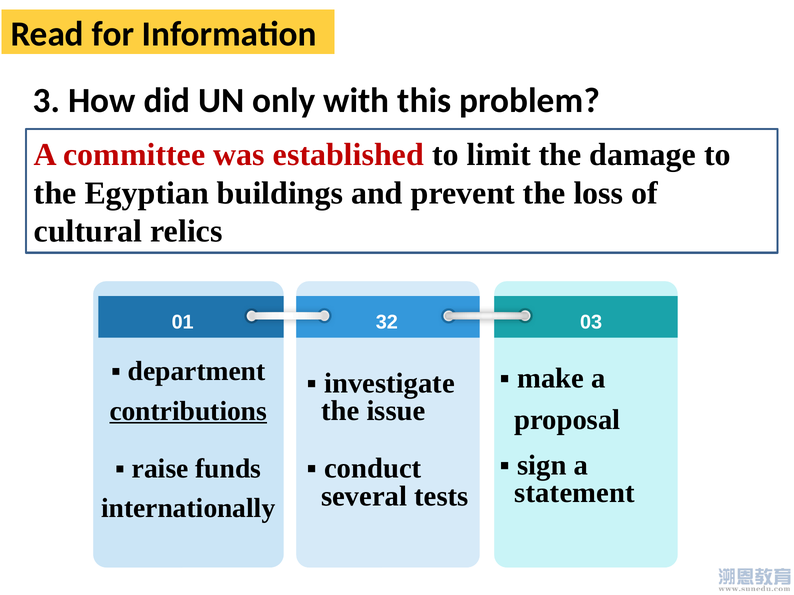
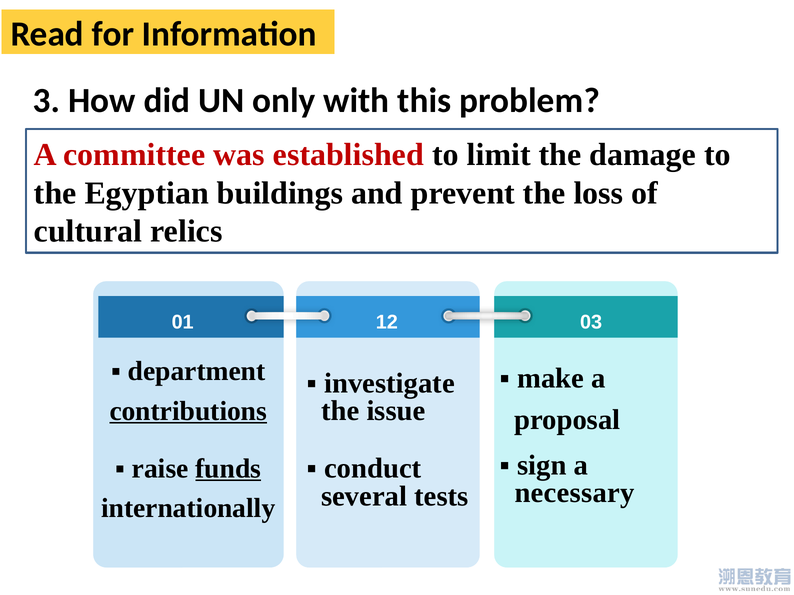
32: 32 -> 12
funds underline: none -> present
statement: statement -> necessary
